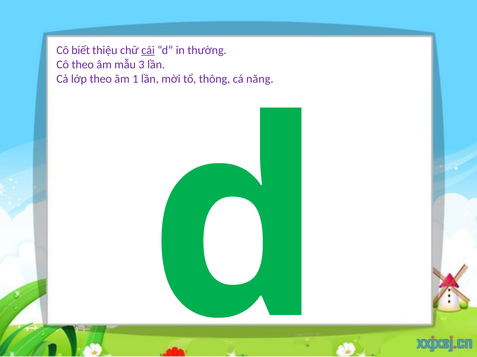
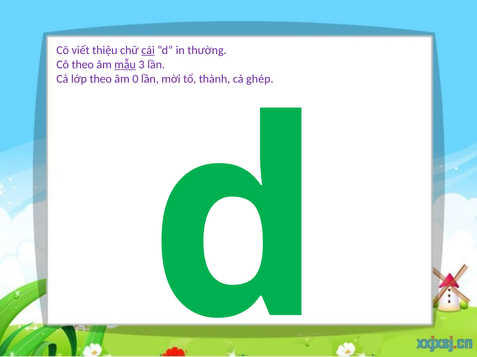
biết: biết -> viết
mẫu underline: none -> present
1: 1 -> 0
thông: thông -> thành
năng: năng -> ghép
